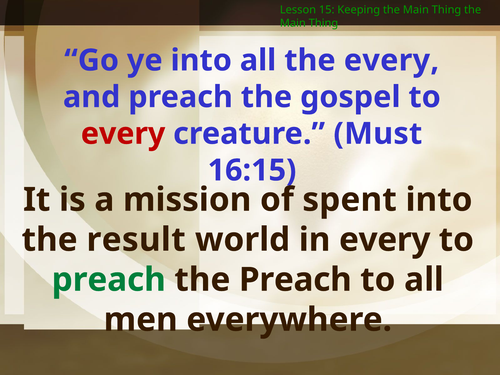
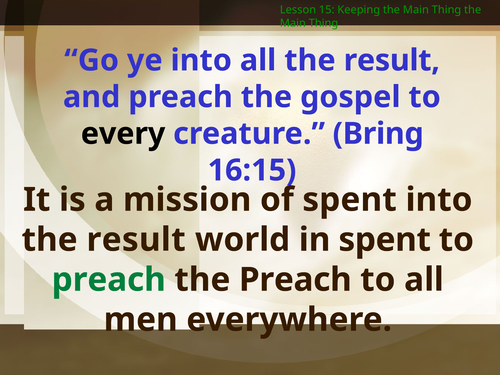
all the every: every -> result
every at (123, 134) colour: red -> black
Must: Must -> Bring
in every: every -> spent
